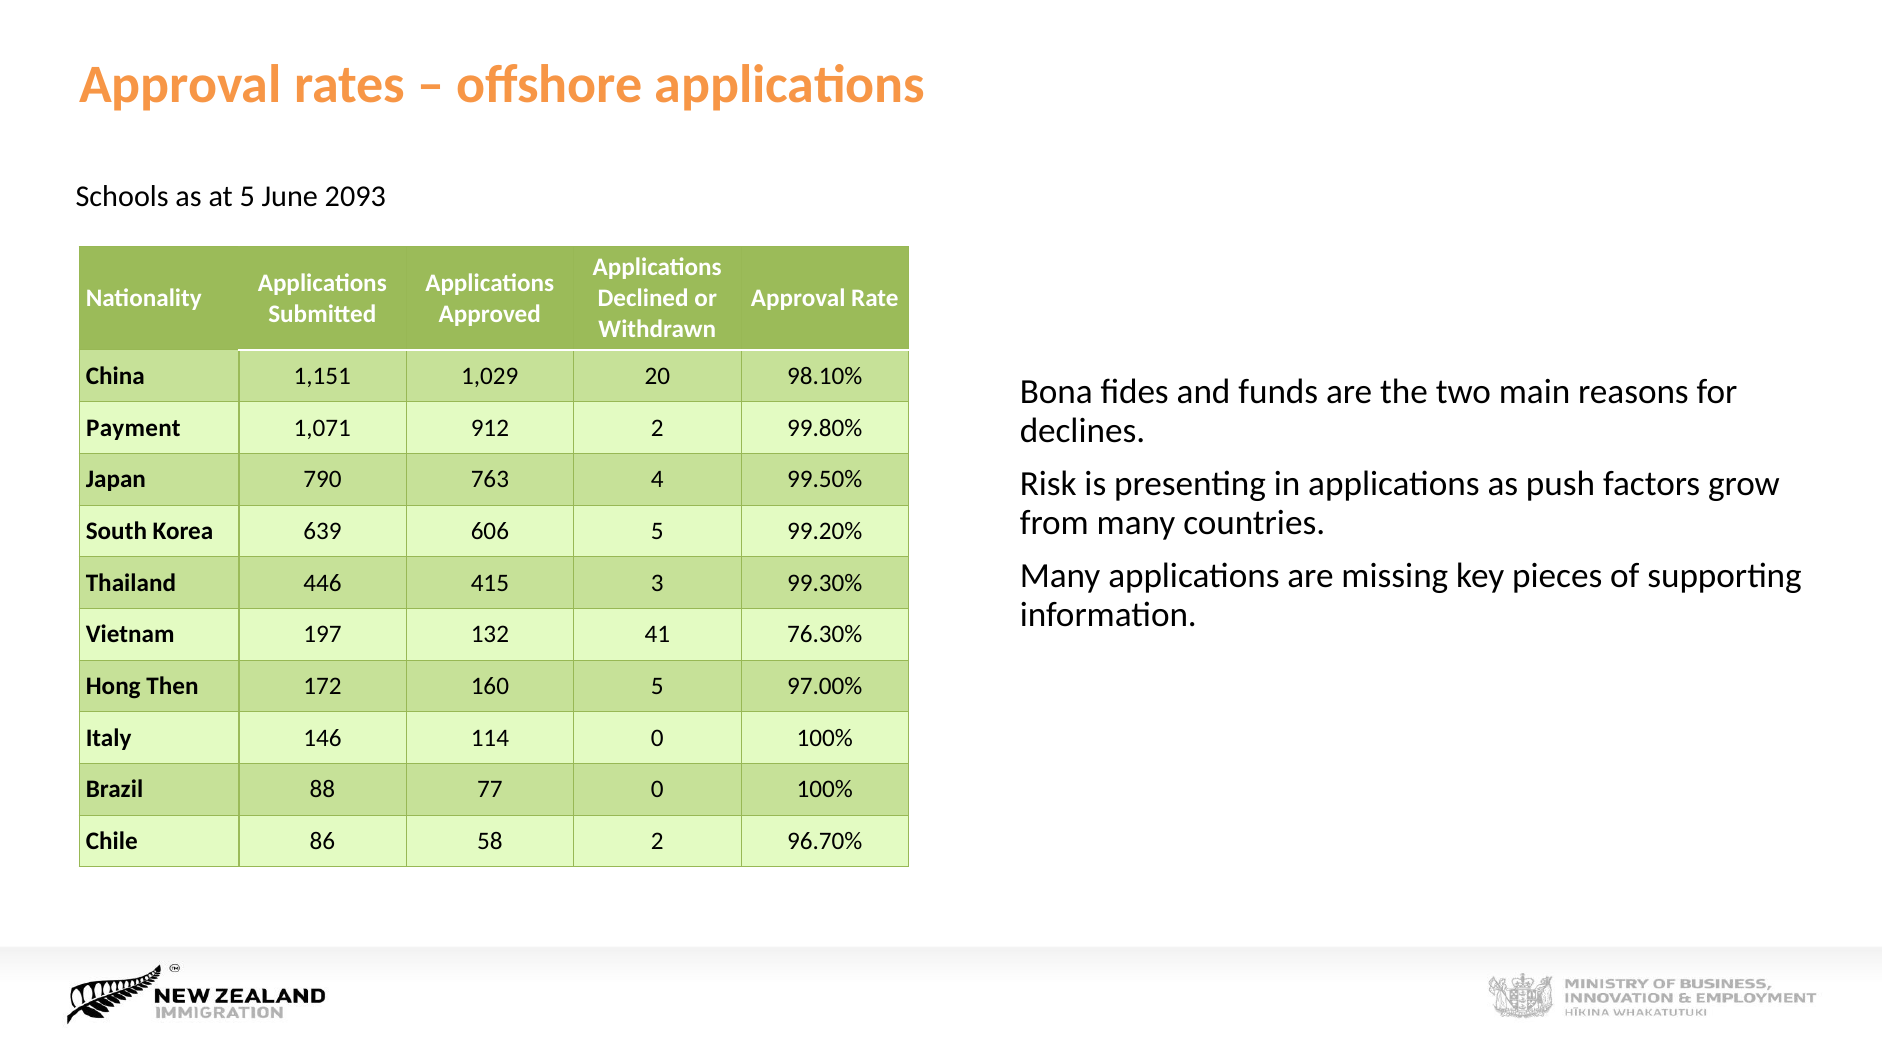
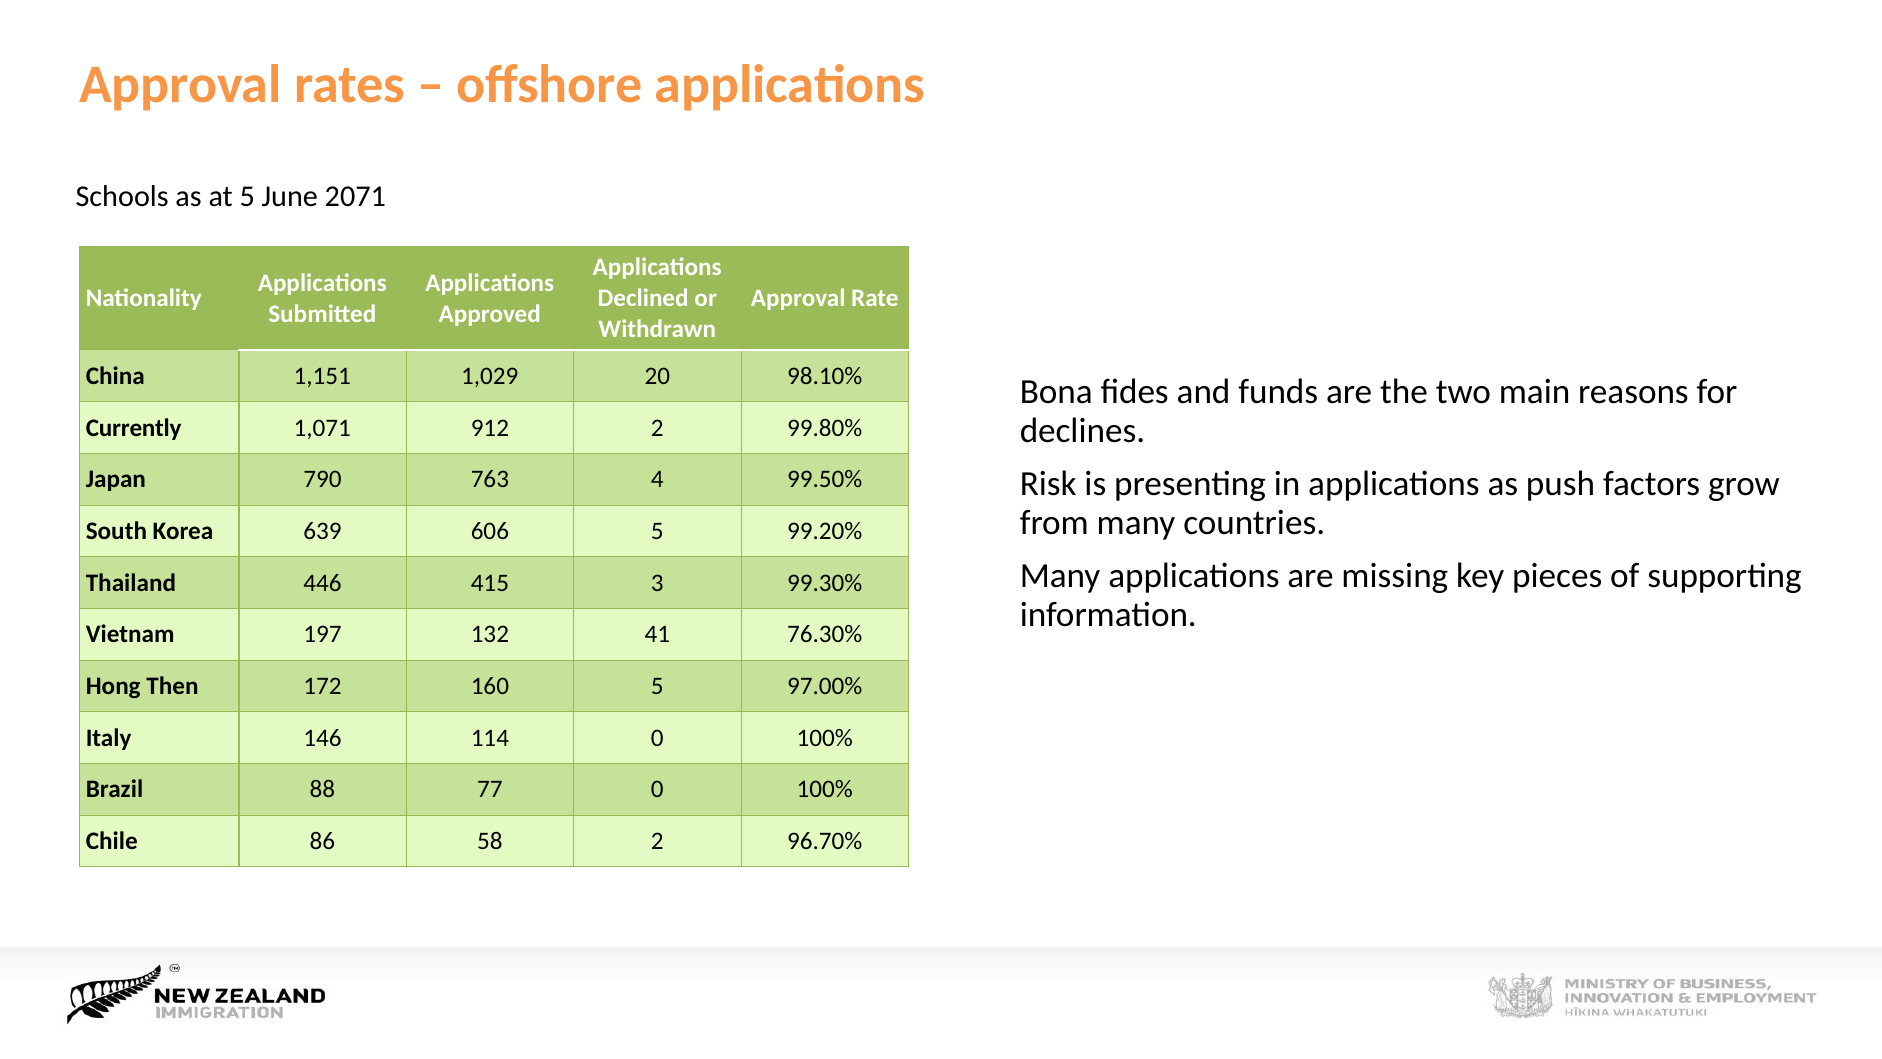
2093: 2093 -> 2071
Payment: Payment -> Currently
